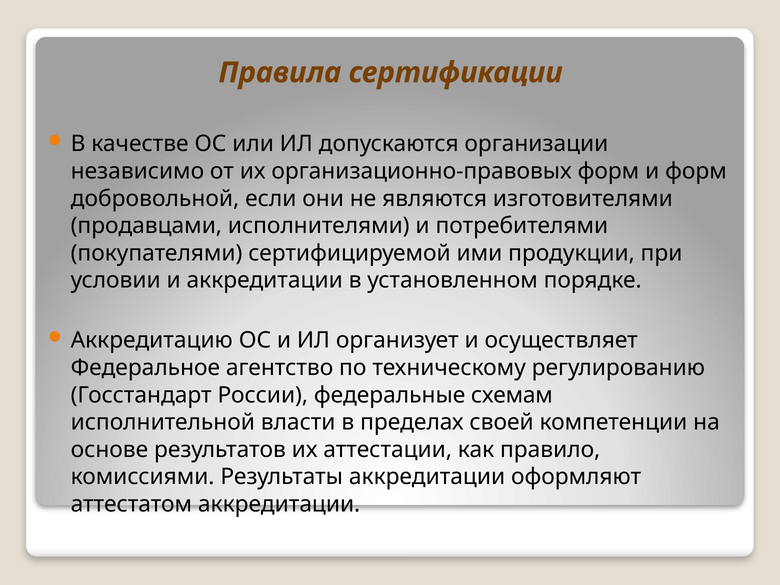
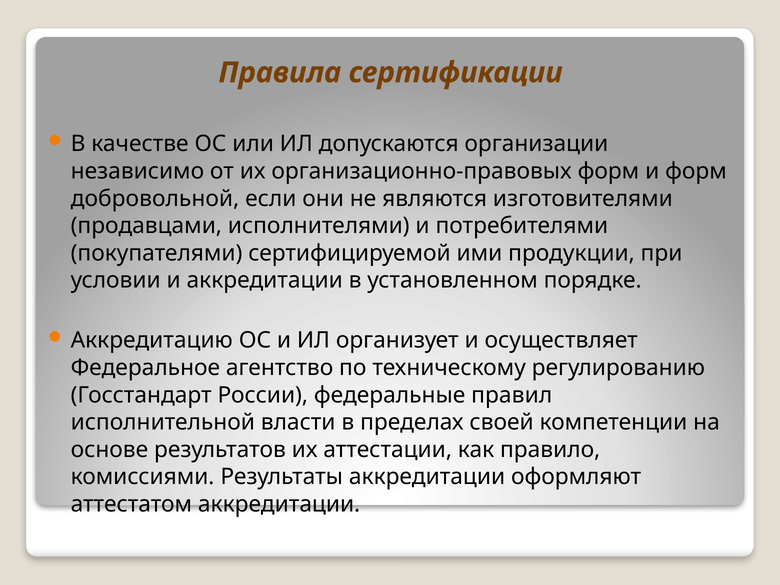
схемам: схемам -> правил
